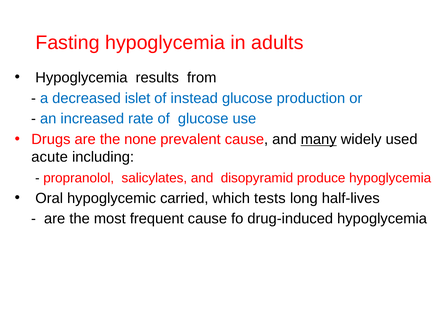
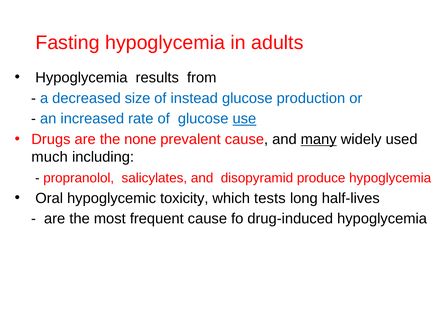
islet: islet -> size
use underline: none -> present
acute: acute -> much
carried: carried -> toxicity
